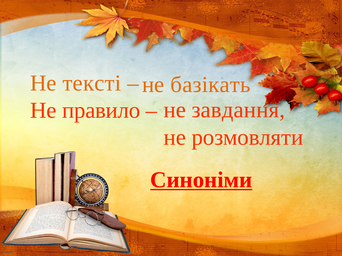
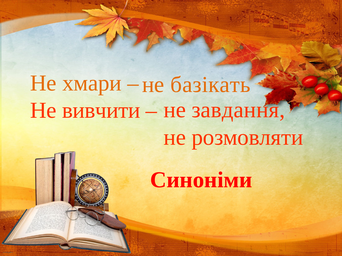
тексті: тексті -> хмари
правило: правило -> вивчити
Синоніми underline: present -> none
